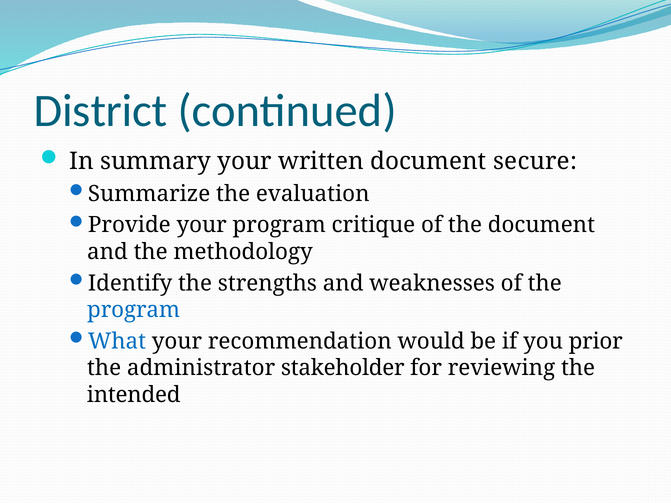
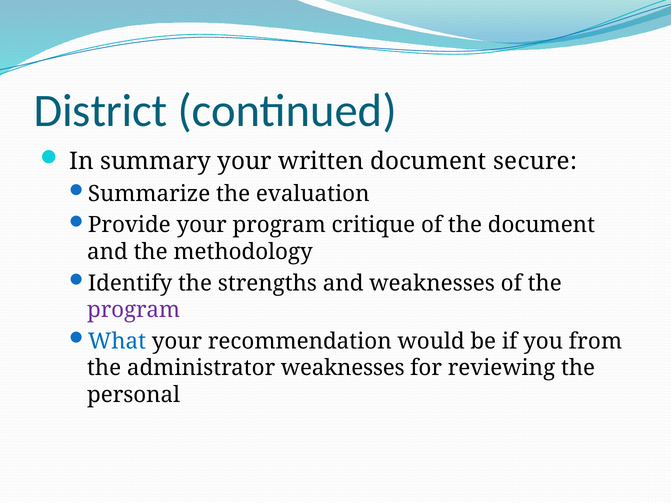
program at (134, 310) colour: blue -> purple
prior: prior -> from
administrator stakeholder: stakeholder -> weaknesses
intended: intended -> personal
